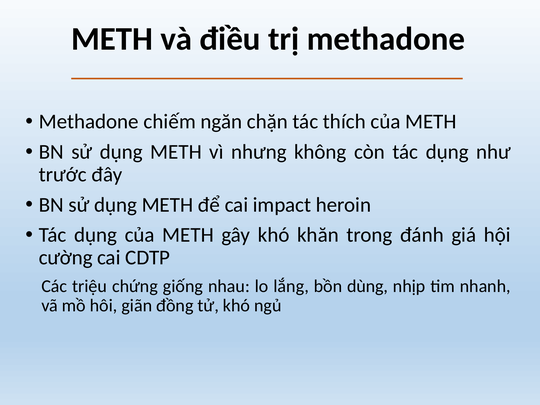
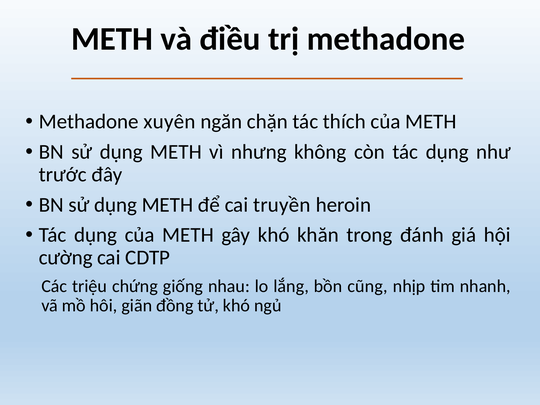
chiếm: chiếm -> xuyên
impact: impact -> truyền
dùng: dùng -> cũng
